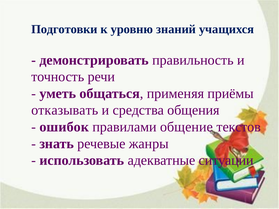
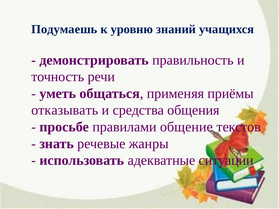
Подготовки: Подготовки -> Подумаешь
ошибок: ошибок -> просьбе
